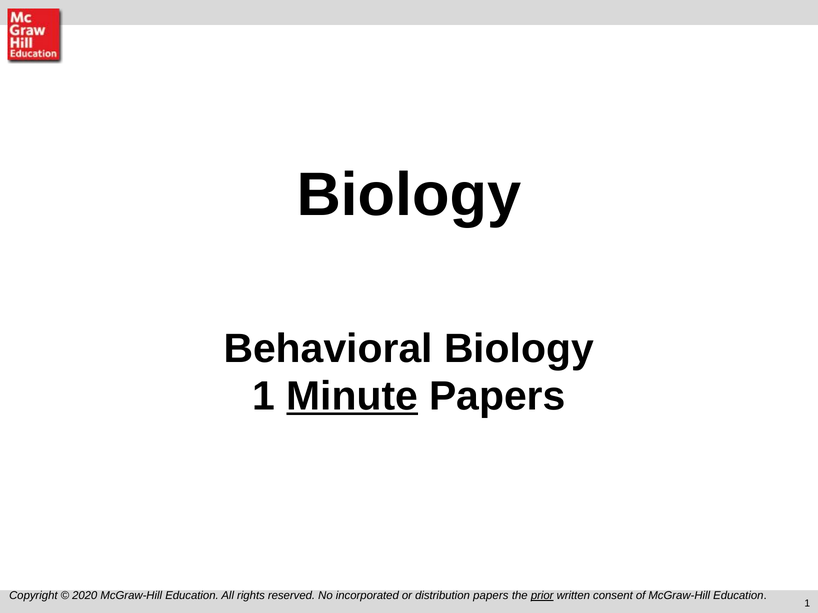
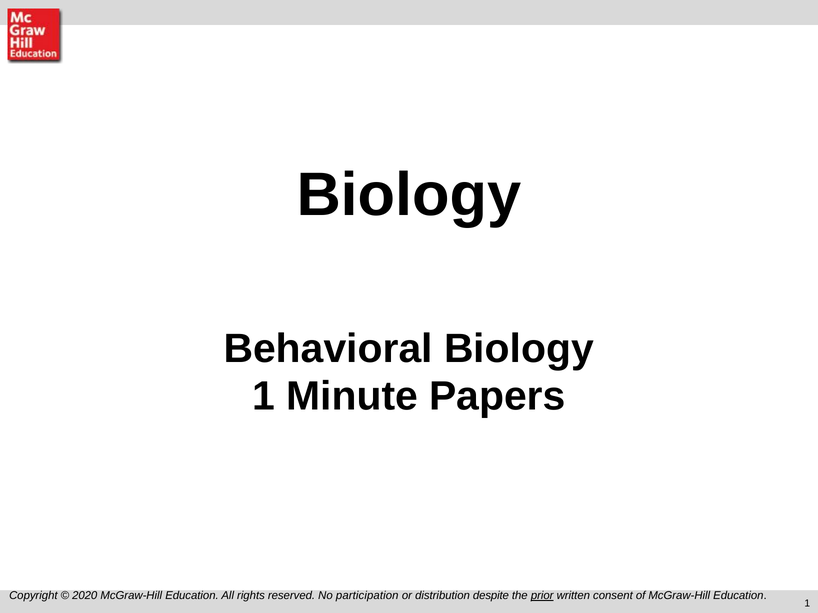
Minute underline: present -> none
incorporated: incorporated -> participation
distribution papers: papers -> despite
